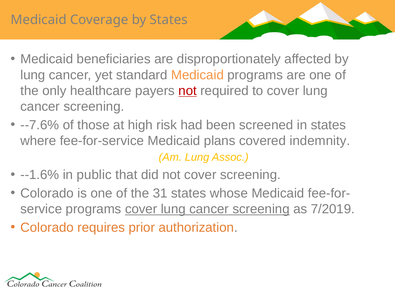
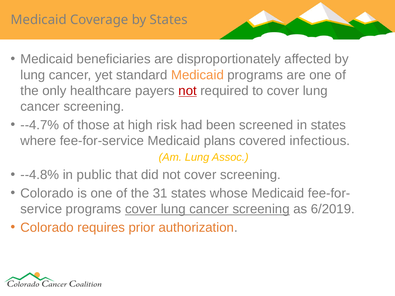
--7.6%: --7.6% -> --4.7%
indemnity: indemnity -> infectious
--1.6%: --1.6% -> --4.8%
7/2019: 7/2019 -> 6/2019
